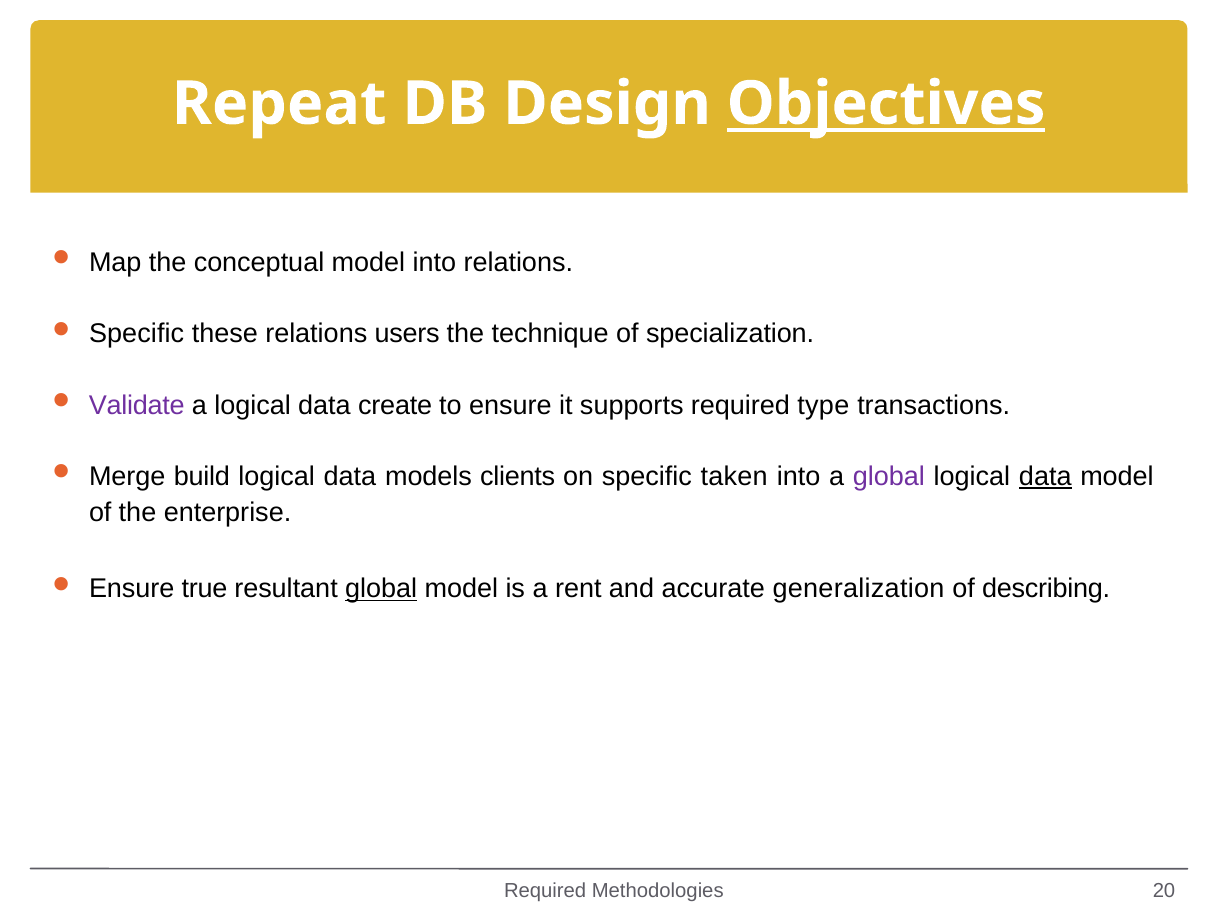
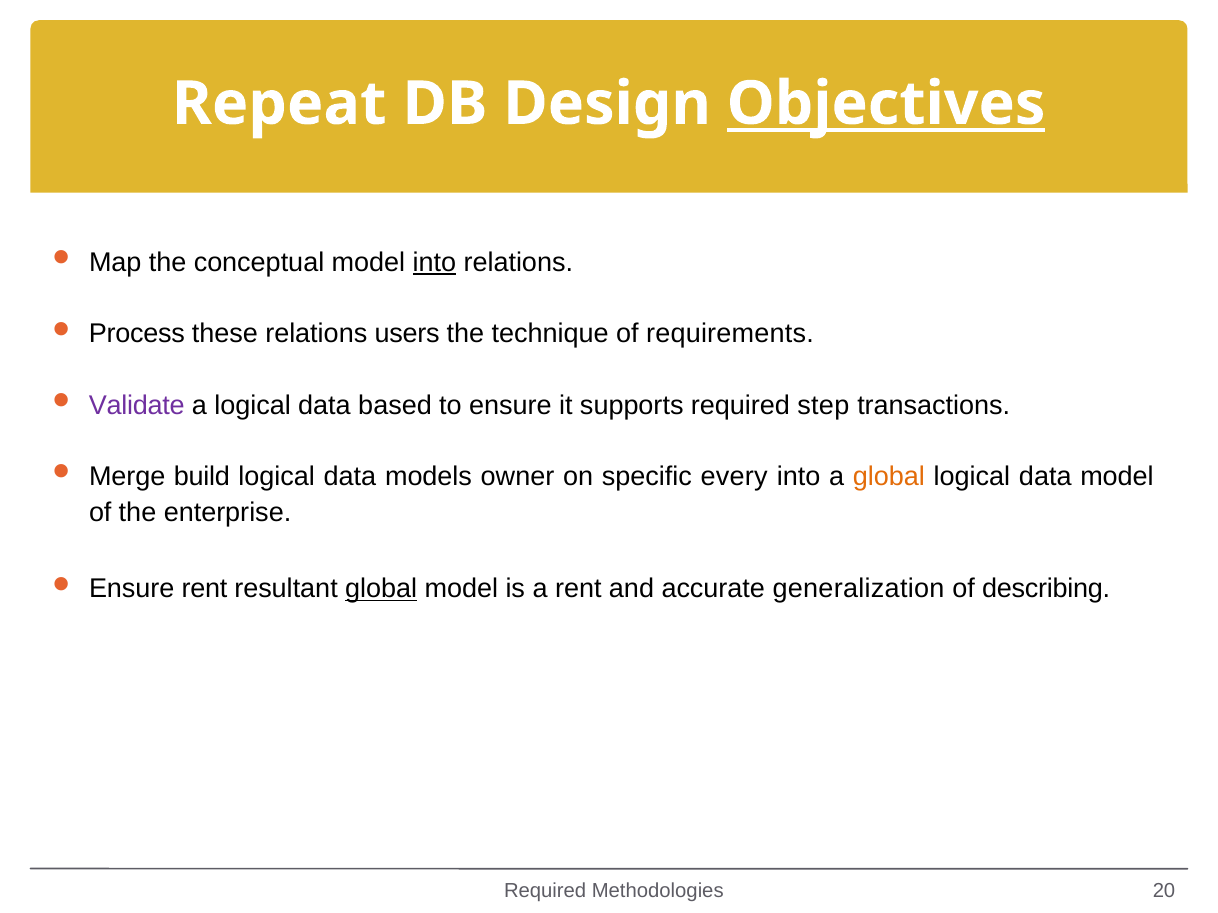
into at (434, 263) underline: none -> present
Specific at (137, 334): Specific -> Process
specialization: specialization -> requirements
create: create -> based
type: type -> step
clients: clients -> owner
taken: taken -> every
global at (889, 477) colour: purple -> orange
data at (1045, 477) underline: present -> none
Ensure true: true -> rent
